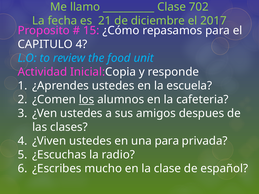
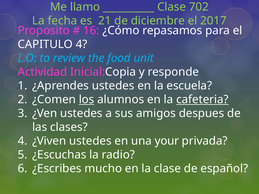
15: 15 -> 16
cafeteria underline: none -> present
una para: para -> your
